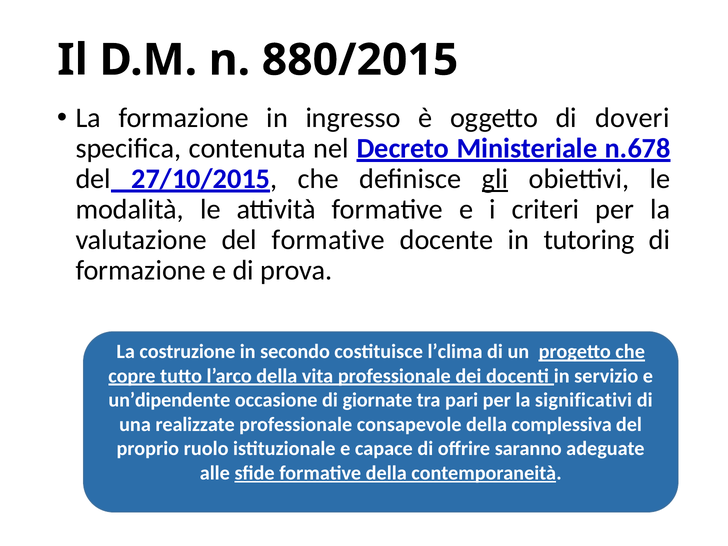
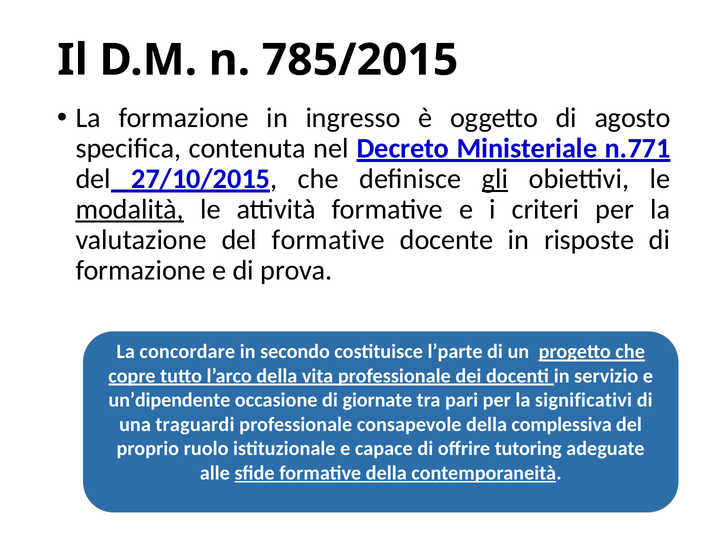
880/2015: 880/2015 -> 785/2015
doveri: doveri -> agosto
n.678: n.678 -> n.771
modalità underline: none -> present
tutoring: tutoring -> risposte
costruzione: costruzione -> concordare
l’clima: l’clima -> l’parte
realizzate: realizzate -> traguardi
saranno: saranno -> tutoring
